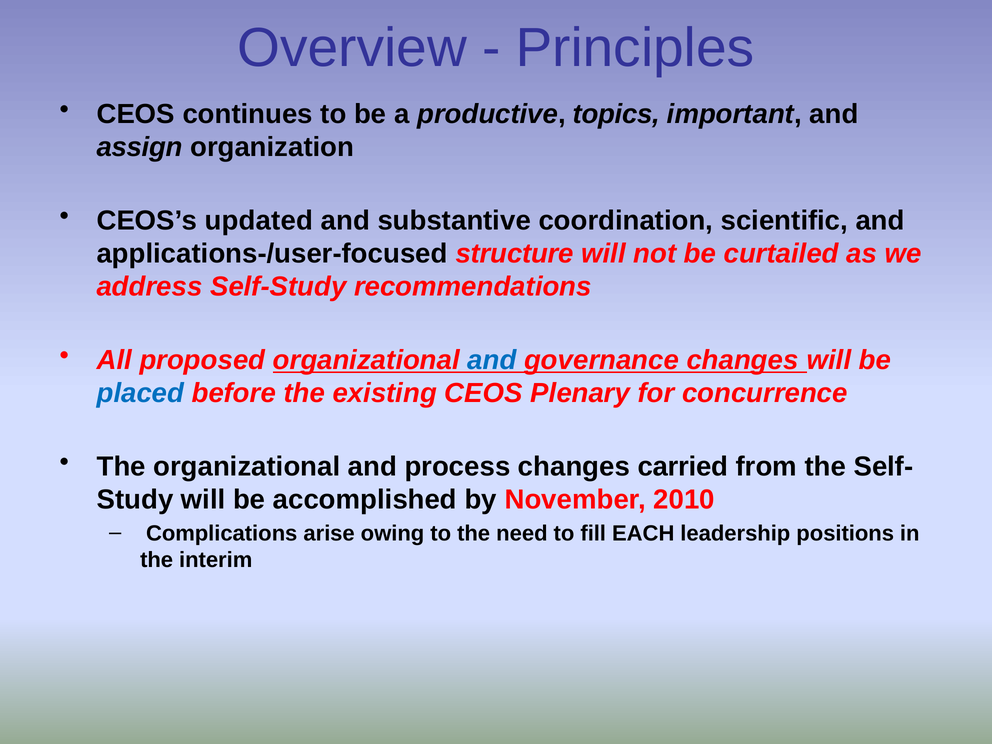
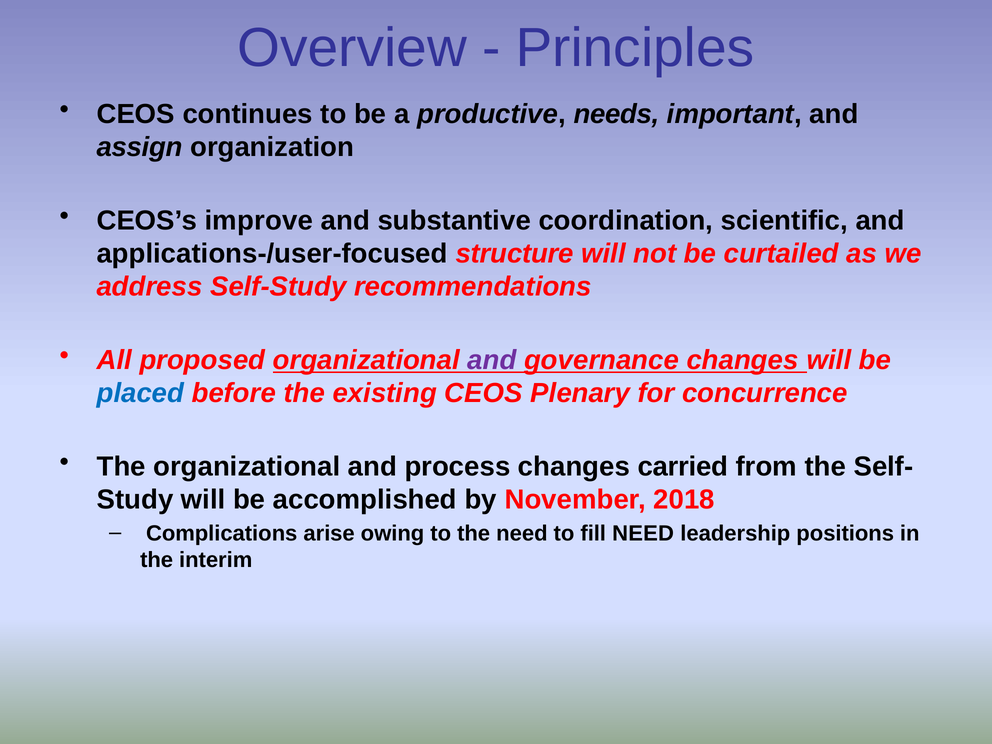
topics: topics -> needs
updated: updated -> improve
and at (492, 360) colour: blue -> purple
2010: 2010 -> 2018
fill EACH: EACH -> NEED
